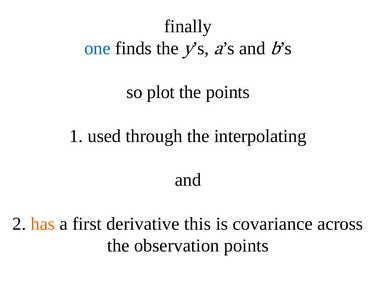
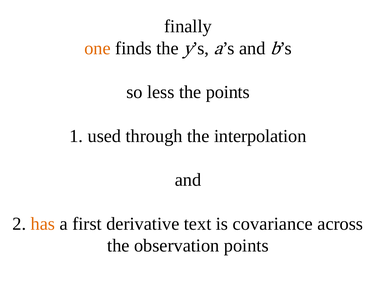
one colour: blue -> orange
plot: plot -> less
interpolating: interpolating -> interpolation
this: this -> text
